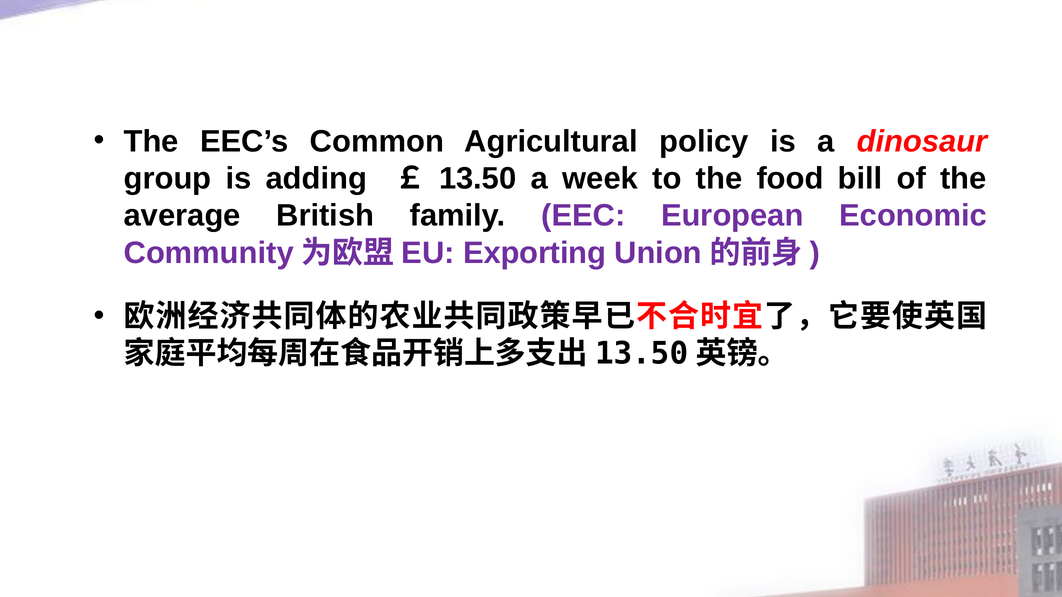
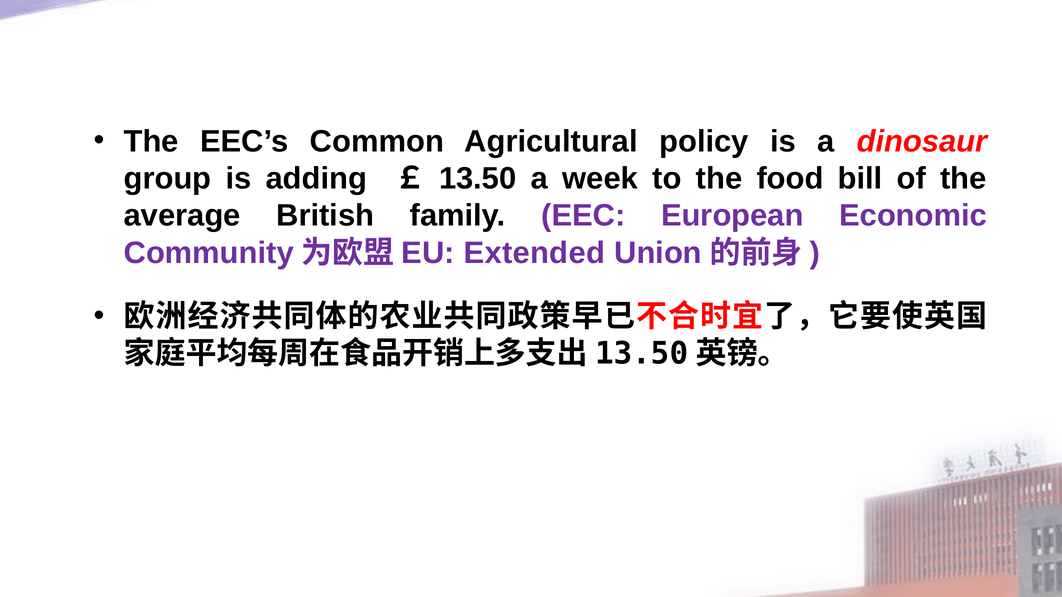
Exporting: Exporting -> Extended
